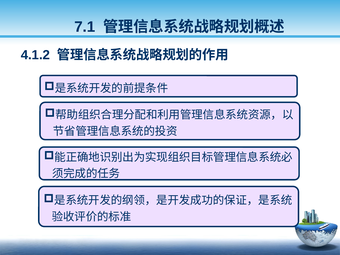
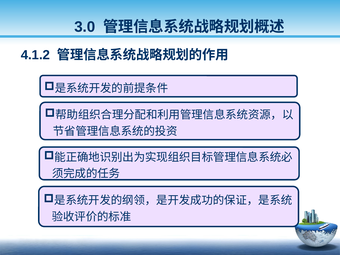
7.1: 7.1 -> 3.0
